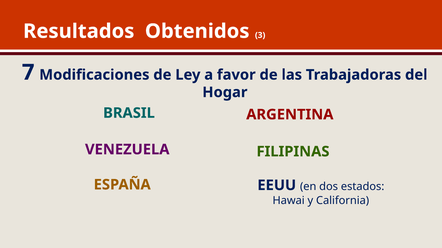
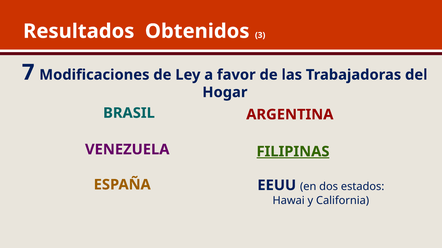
FILIPINAS underline: none -> present
